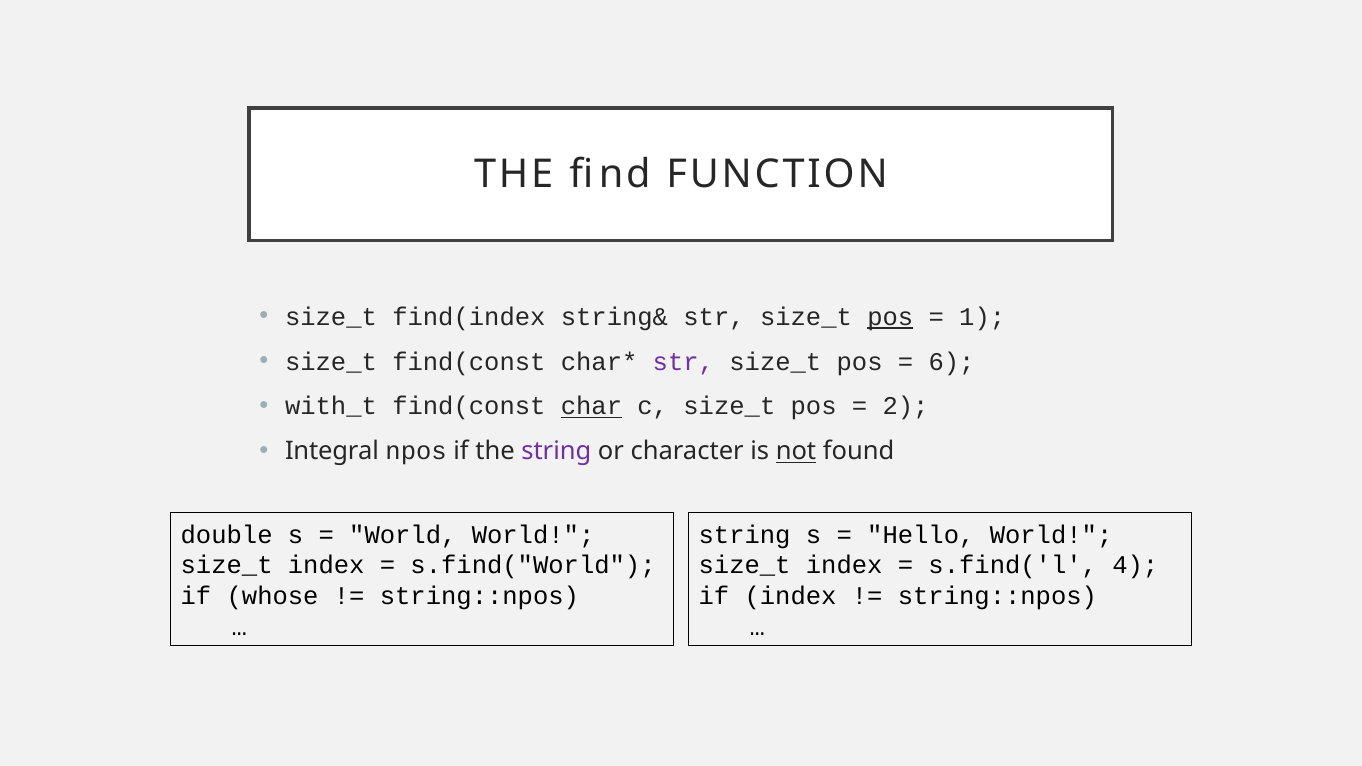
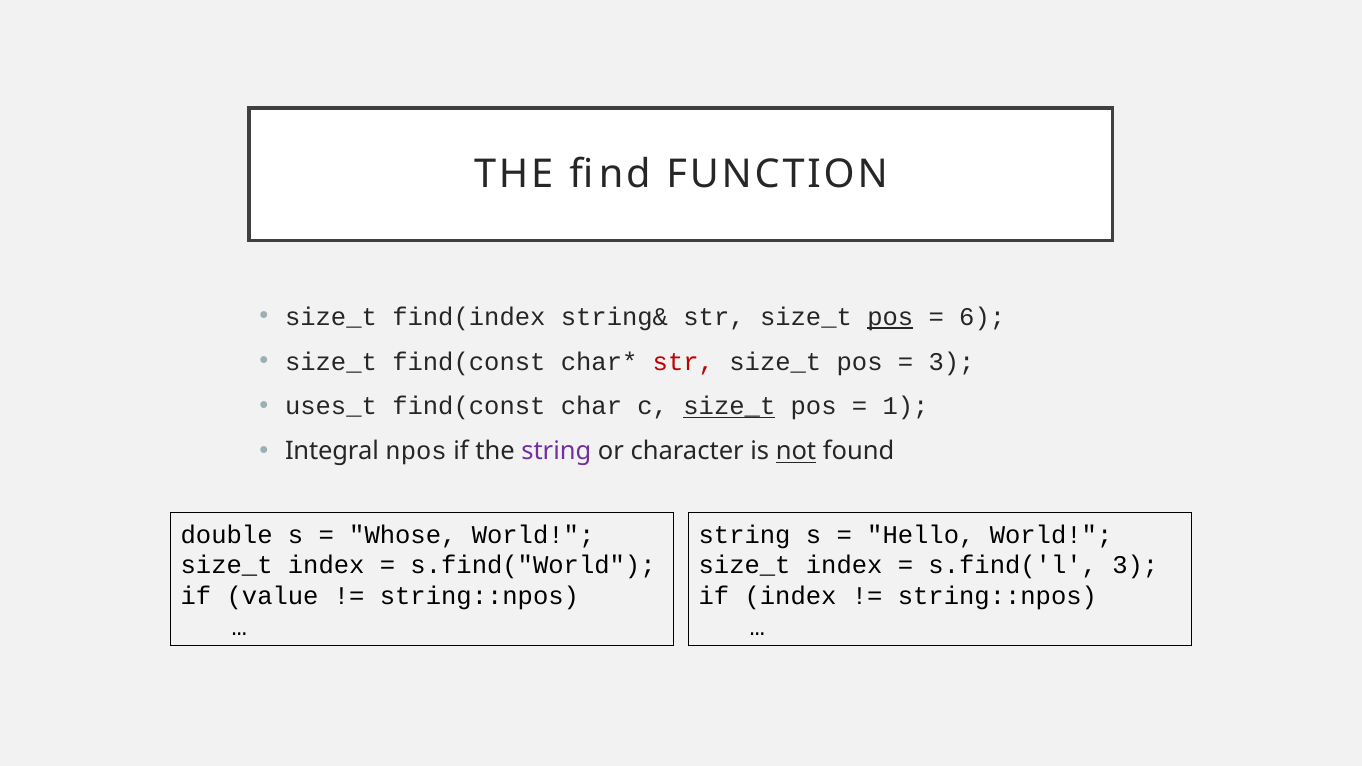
1: 1 -> 6
str at (683, 362) colour: purple -> red
6 at (952, 362): 6 -> 3
with_t: with_t -> uses_t
char underline: present -> none
size_t at (729, 407) underline: none -> present
2: 2 -> 1
World at (403, 535): World -> Whose
s.find('l 4: 4 -> 3
whose: whose -> value
